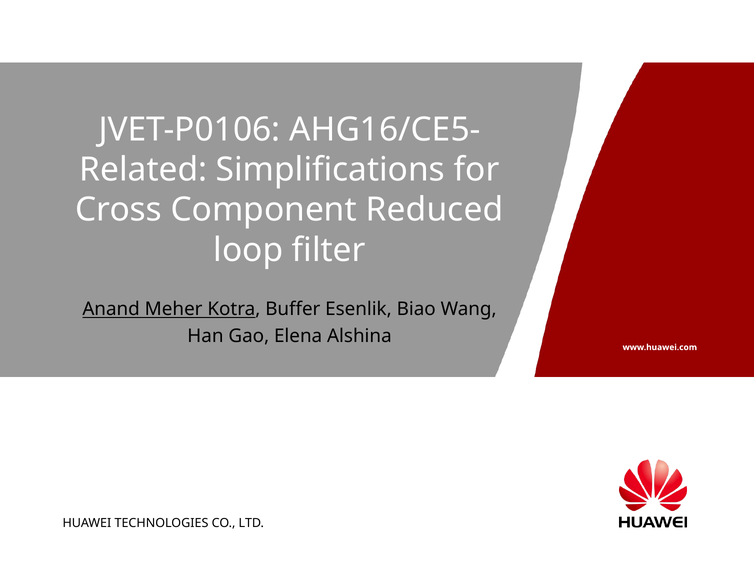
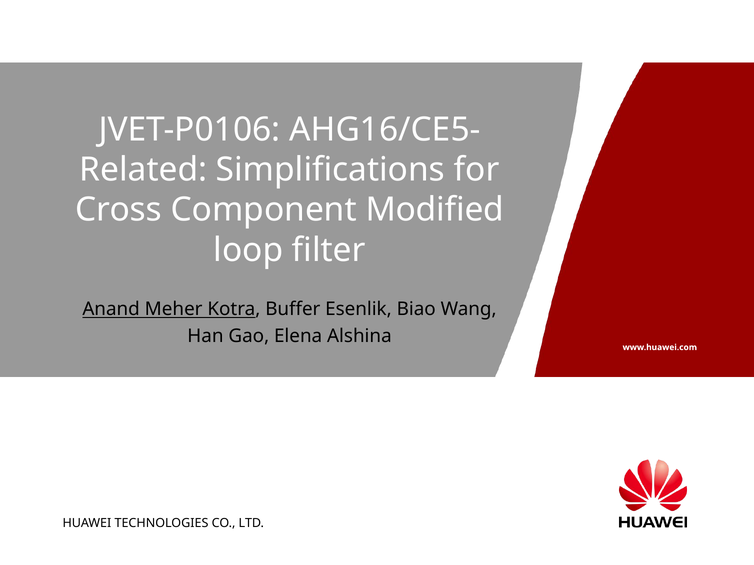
Reduced: Reduced -> Modified
